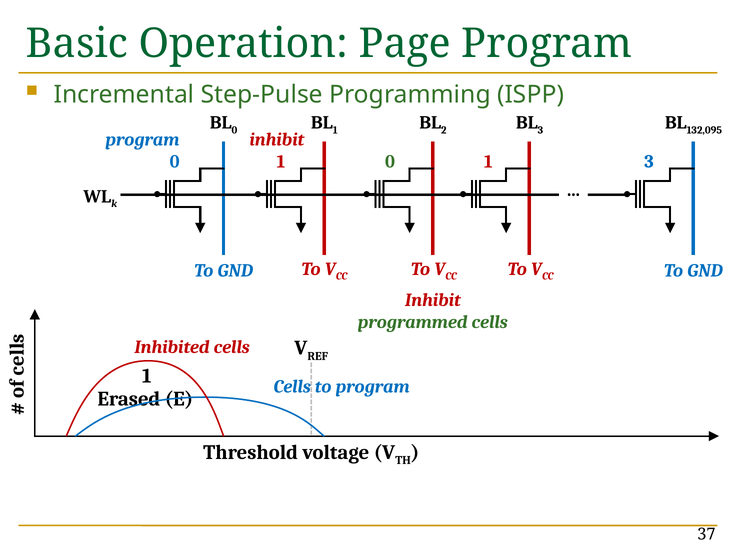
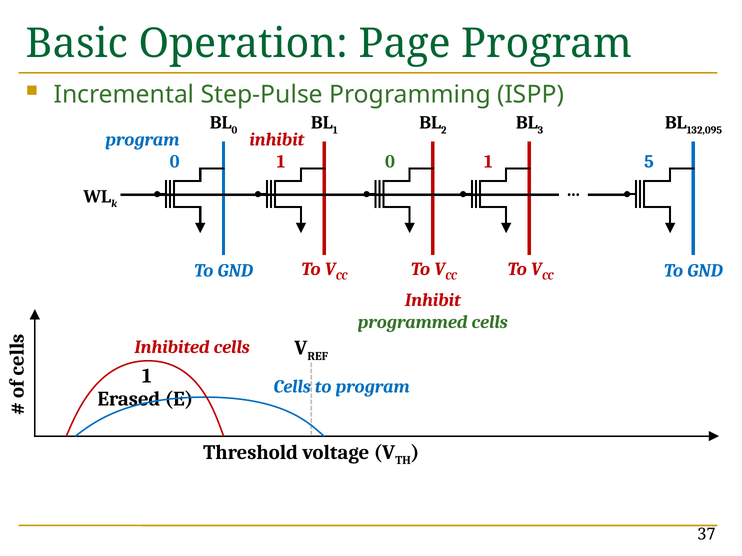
1 3: 3 -> 5
